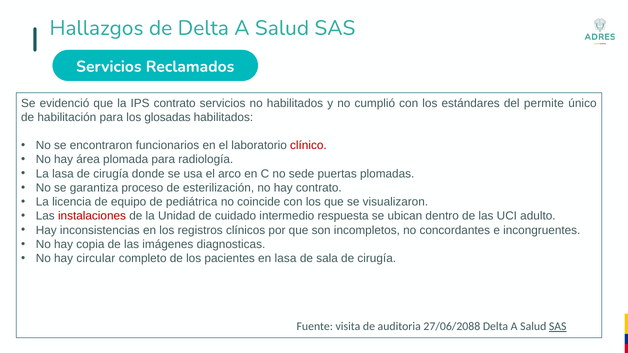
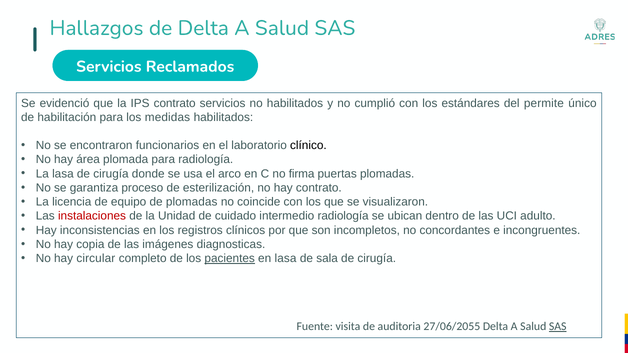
glosadas: glosadas -> medidas
clínico colour: red -> black
sede: sede -> firma
de pediátrica: pediátrica -> plomadas
intermedio respuesta: respuesta -> radiología
pacientes underline: none -> present
27/06/2088: 27/06/2088 -> 27/06/2055
